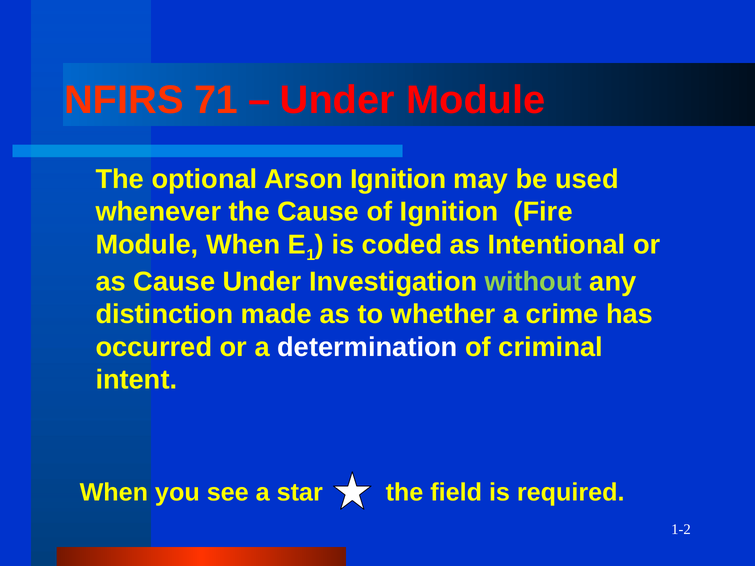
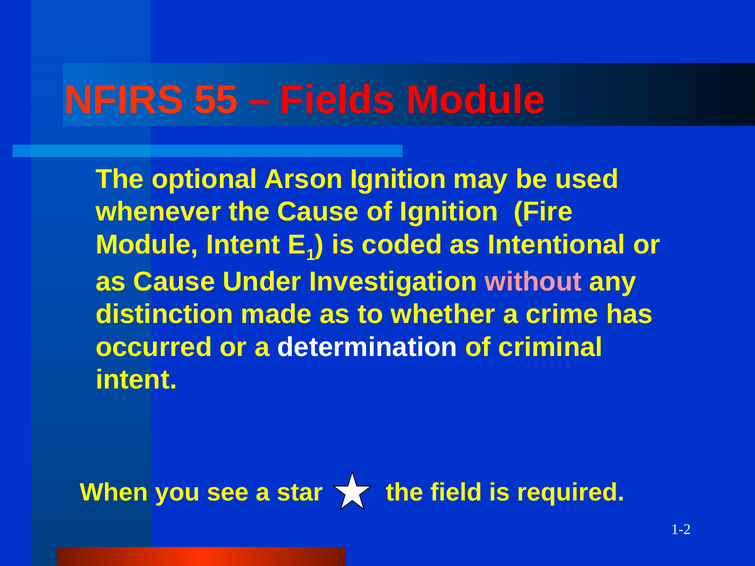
71: 71 -> 55
Under at (337, 100): Under -> Fields
Module When: When -> Intent
without colour: light green -> pink
